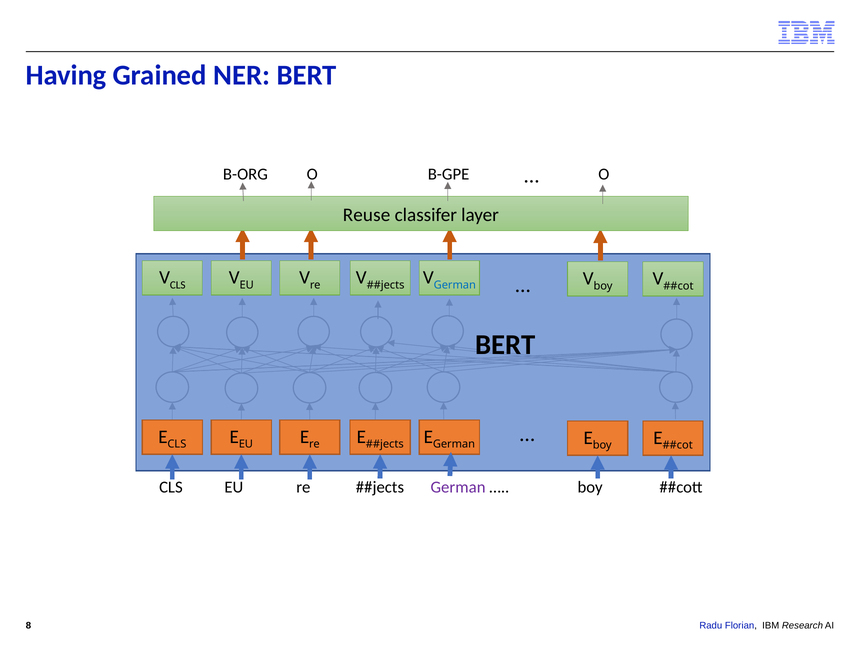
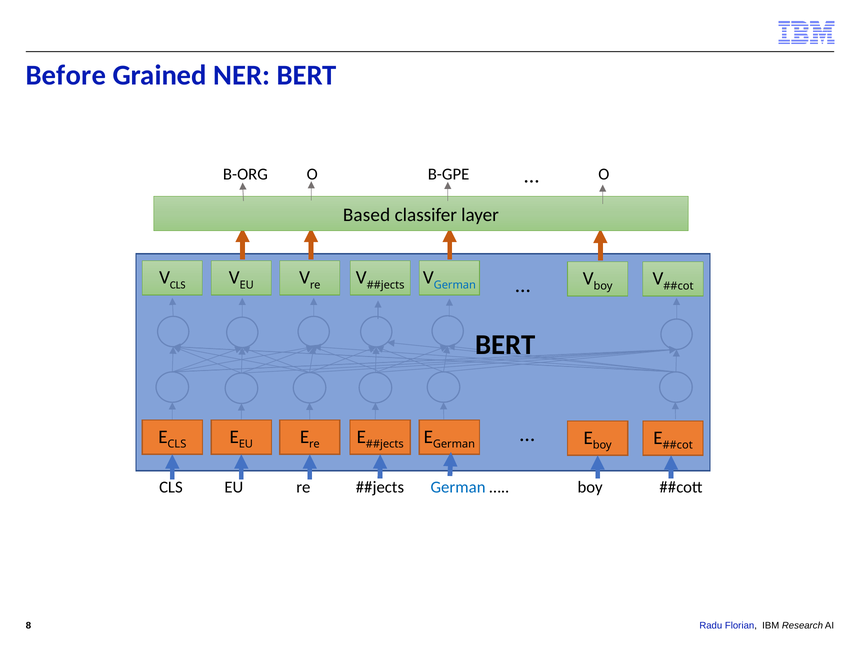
Having: Having -> Before
Reuse: Reuse -> Based
German at (458, 487) colour: purple -> blue
